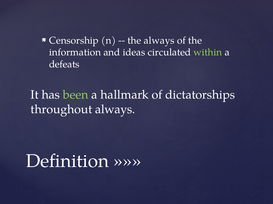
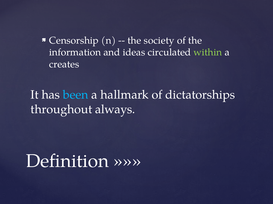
the always: always -> society
defeats: defeats -> creates
been colour: light green -> light blue
